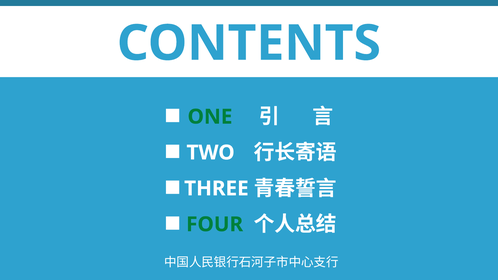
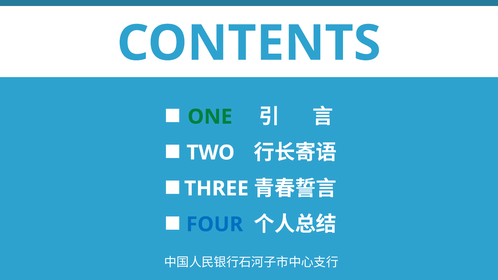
FOUR colour: green -> blue
